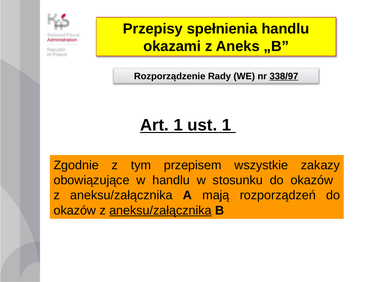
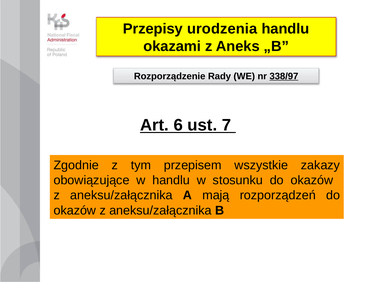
spełnienia: spełnienia -> urodzenia
Art 1: 1 -> 6
ust 1: 1 -> 7
aneksu/załącznika at (160, 210) underline: present -> none
